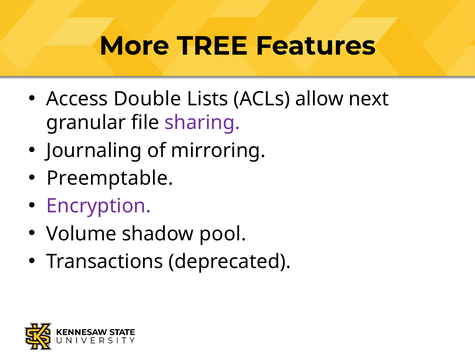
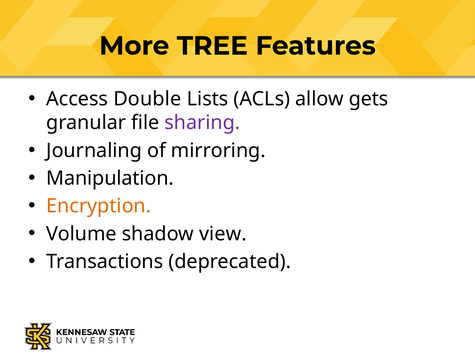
next: next -> gets
Preemptable: Preemptable -> Manipulation
Encryption colour: purple -> orange
pool: pool -> view
